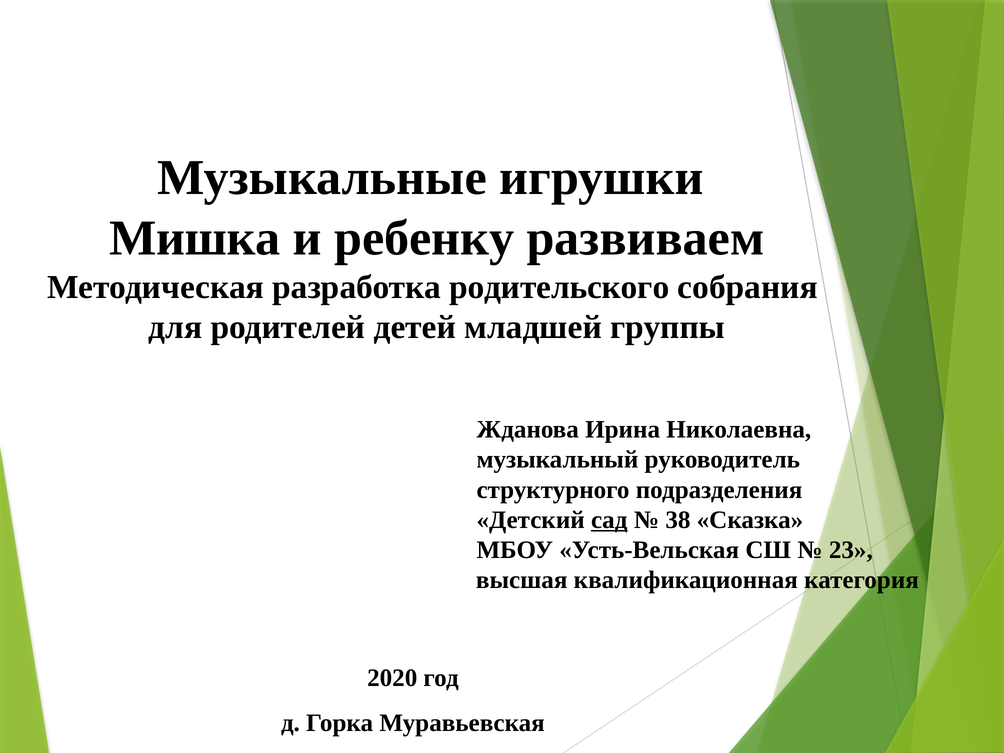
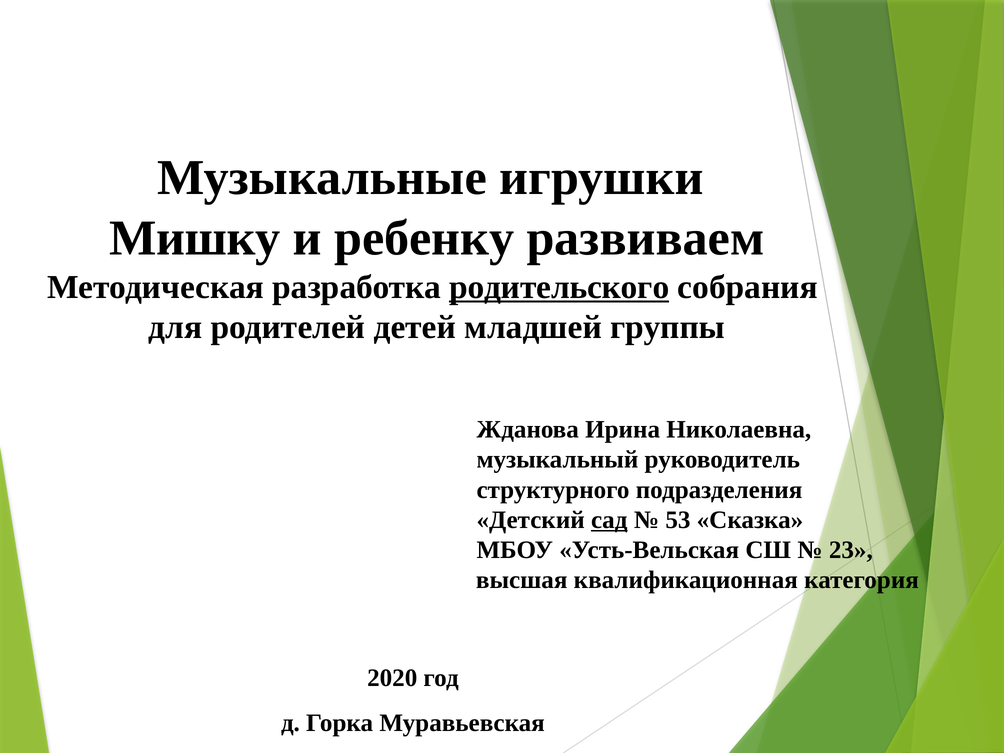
Мишка: Мишка -> Мишку
родительского underline: none -> present
38: 38 -> 53
